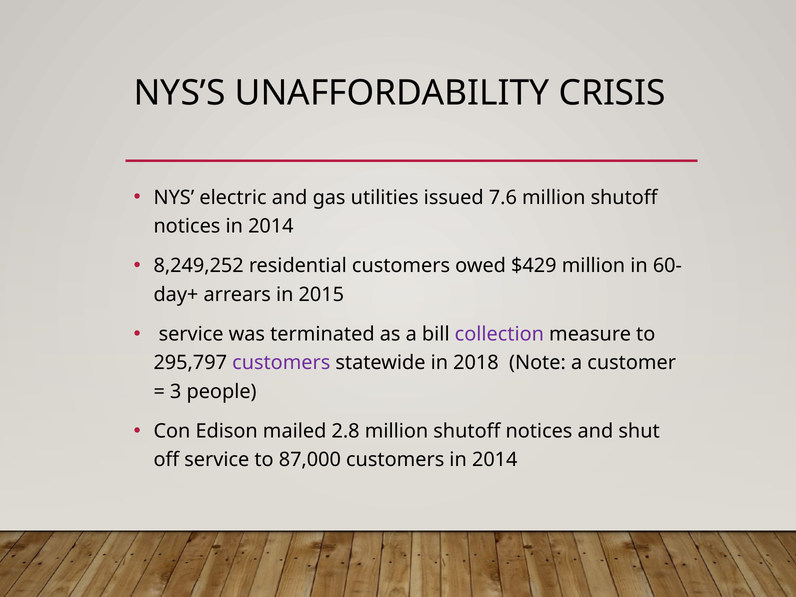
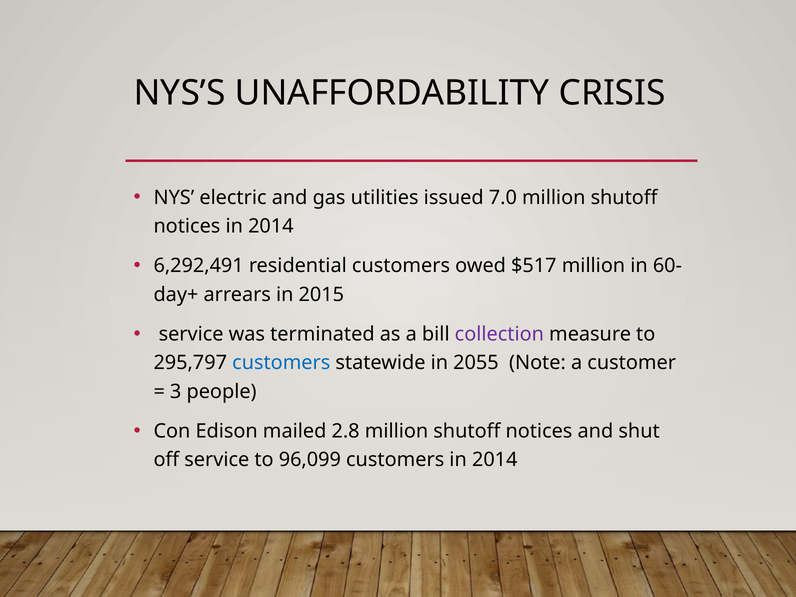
7.6: 7.6 -> 7.0
8,249,252: 8,249,252 -> 6,292,491
$429: $429 -> $517
customers at (281, 363) colour: purple -> blue
2018: 2018 -> 2055
87,000: 87,000 -> 96,099
